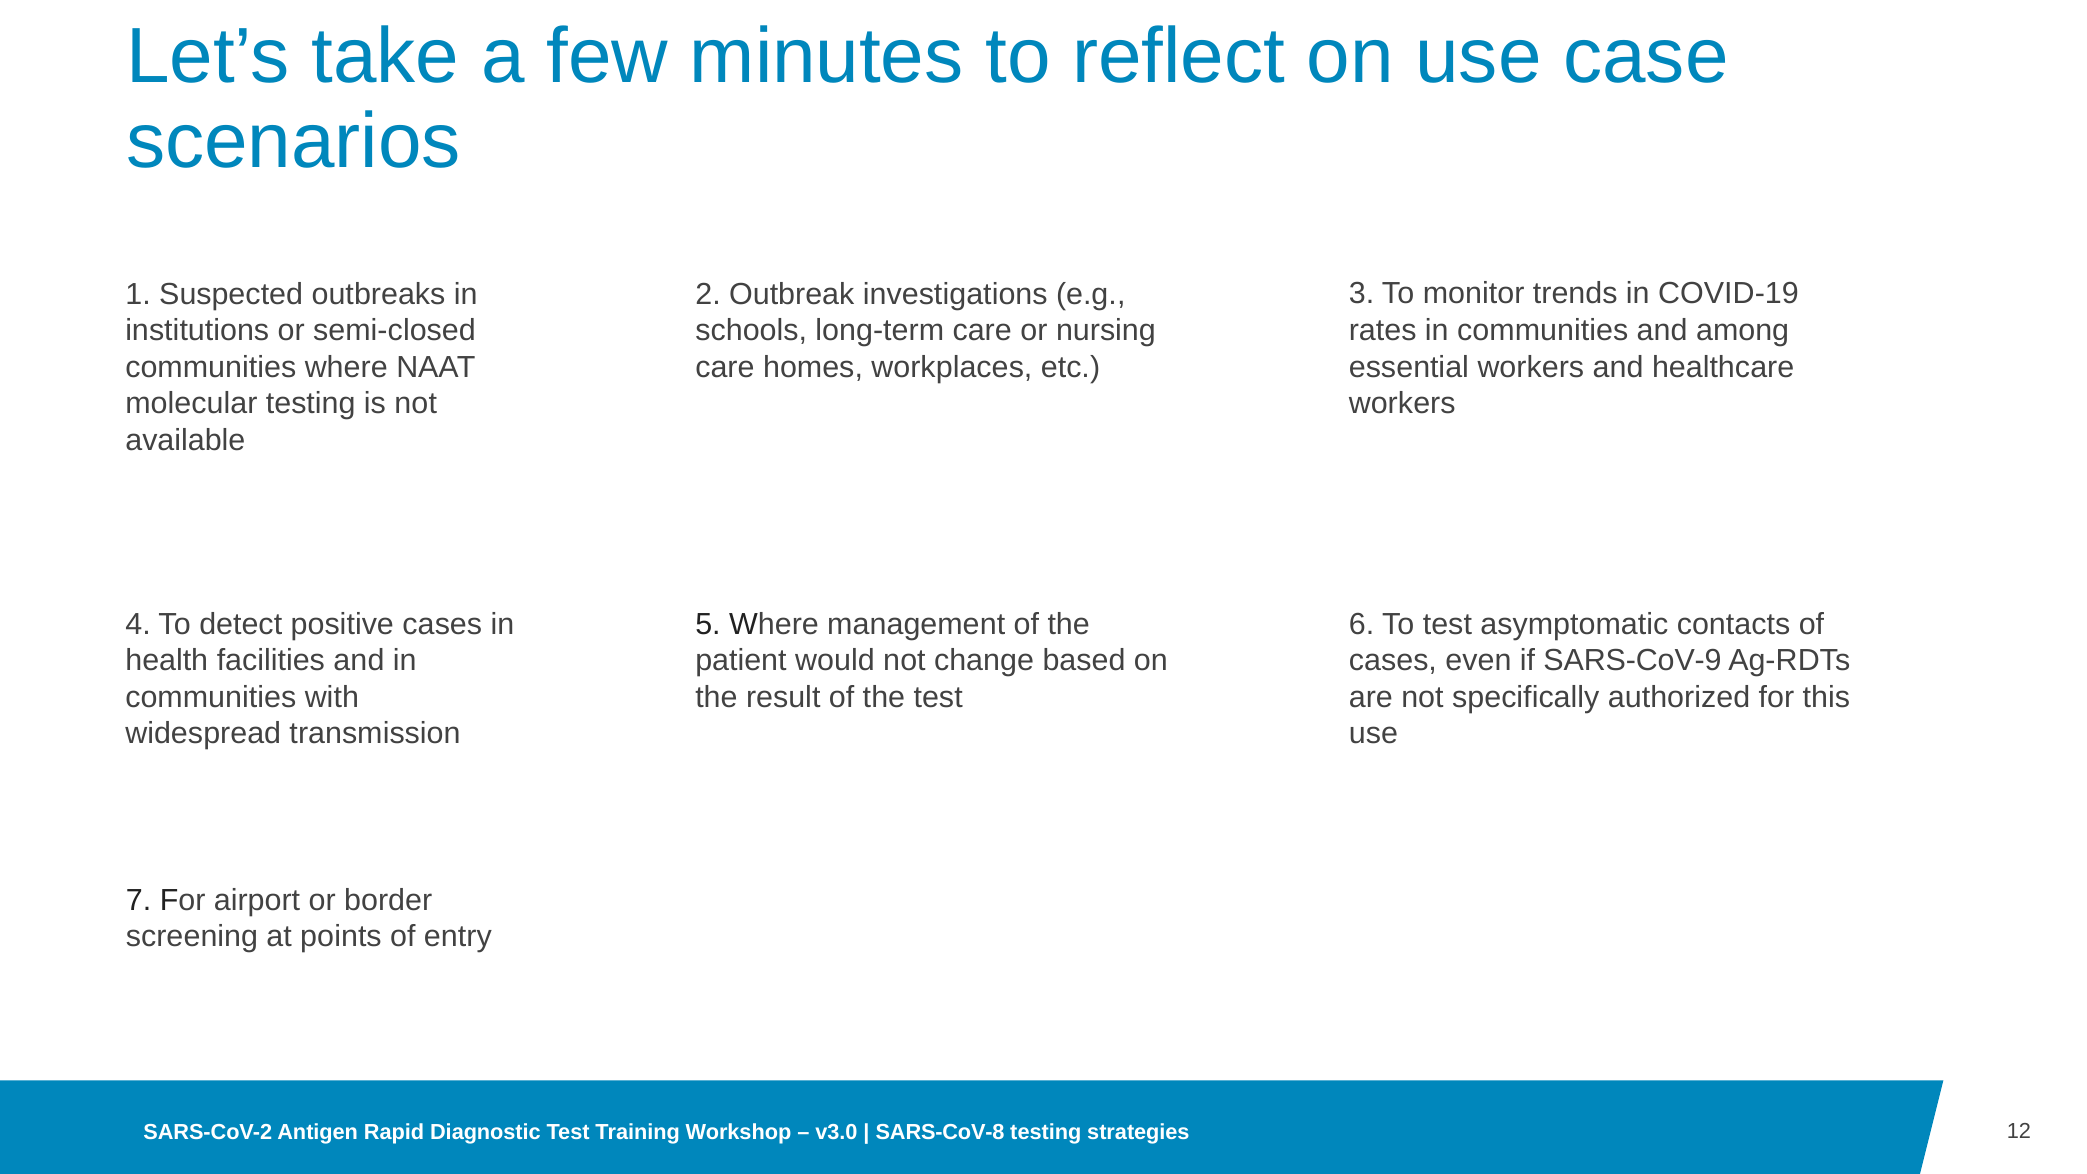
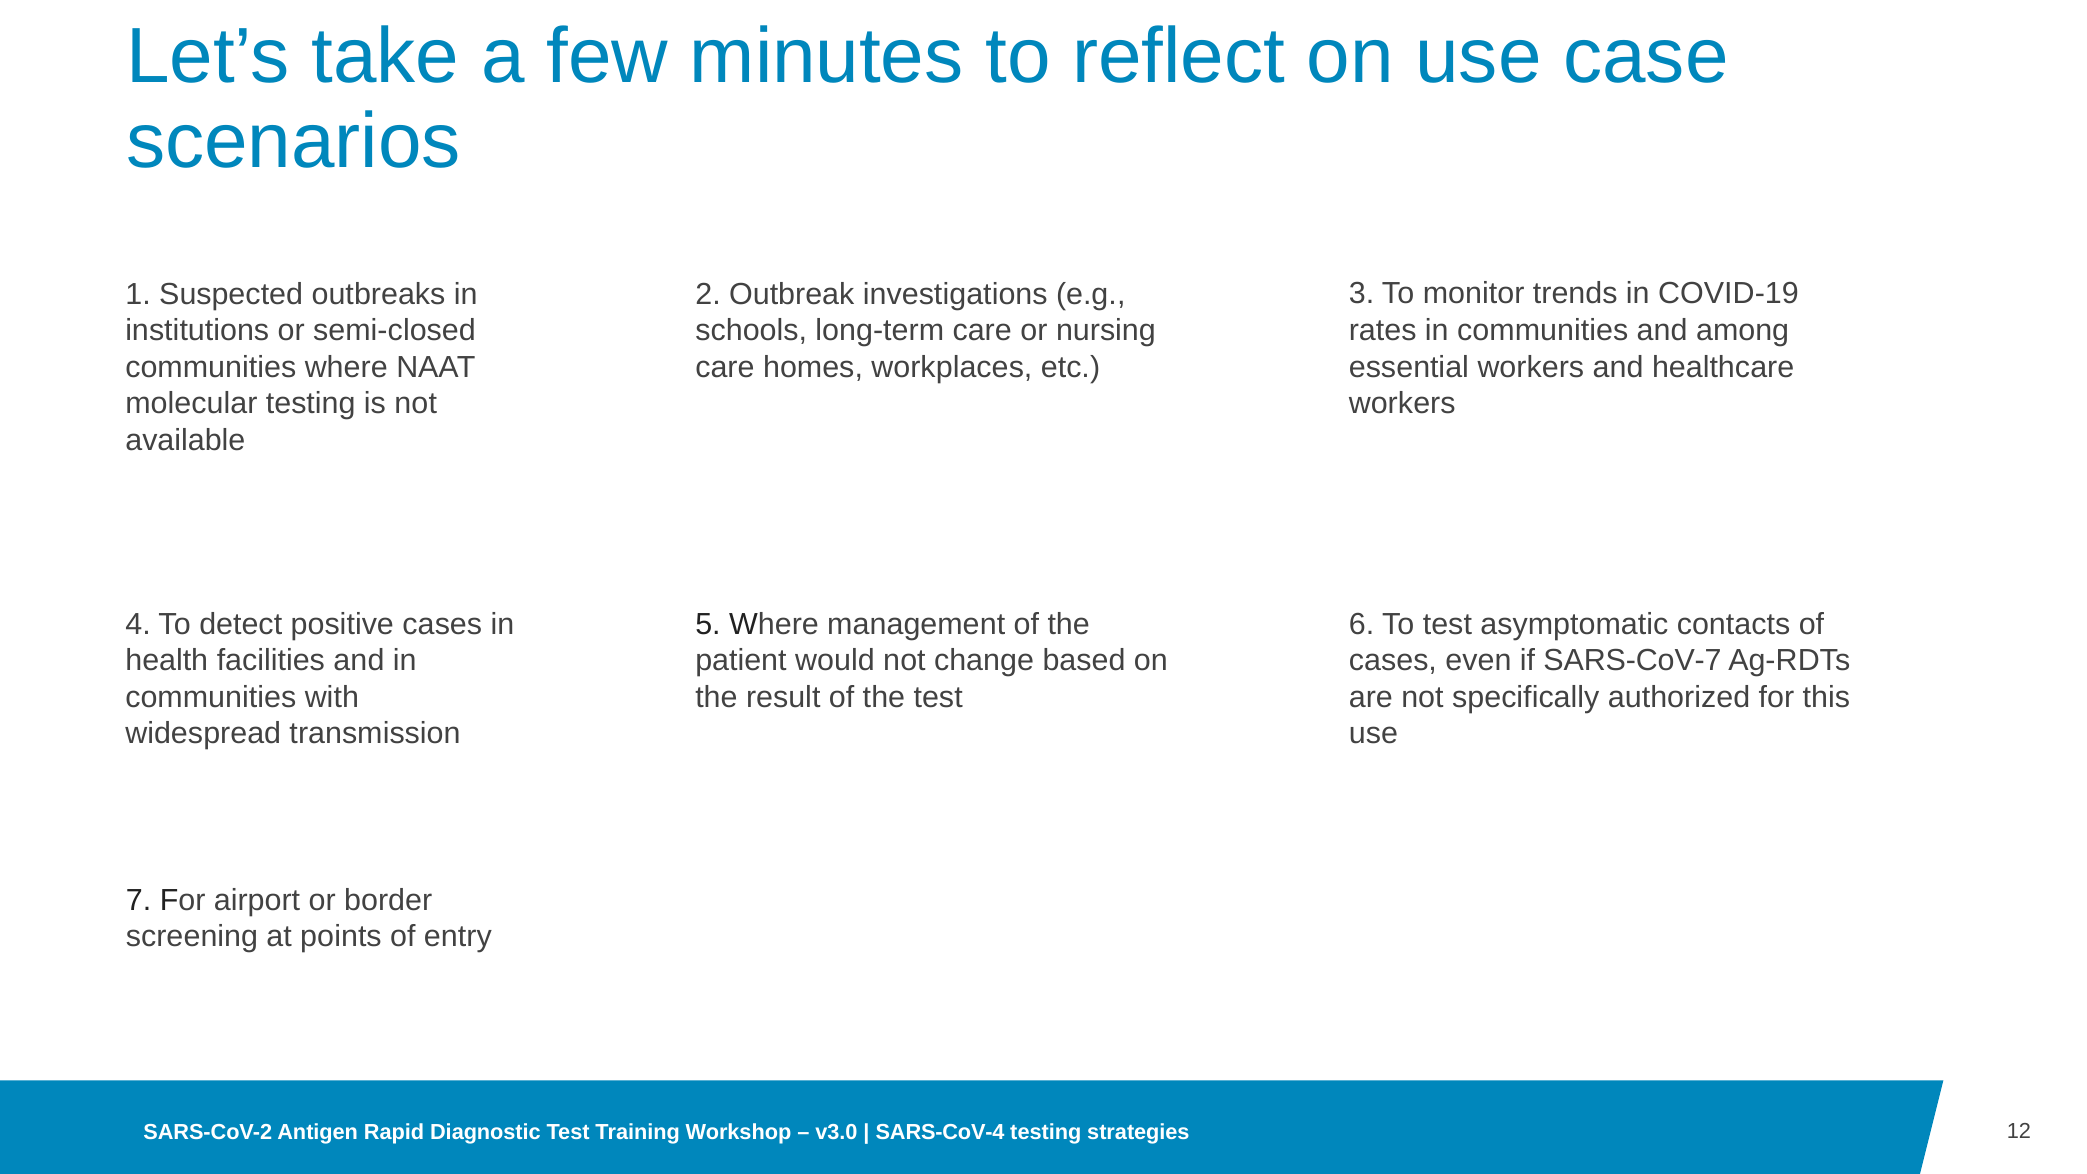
SARS-CoV-9: SARS-CoV-9 -> SARS-CoV-7
SARS-CoV-8: SARS-CoV-8 -> SARS-CoV-4
